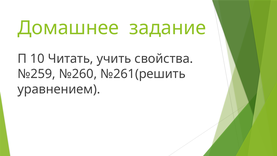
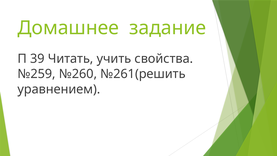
10: 10 -> 39
